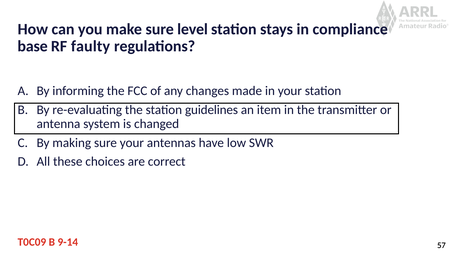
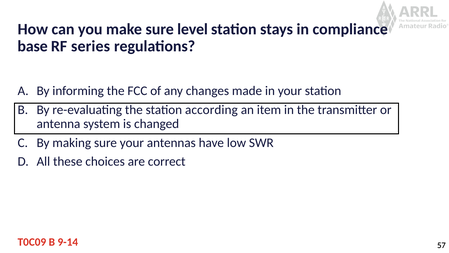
faulty: faulty -> series
guidelines: guidelines -> according
